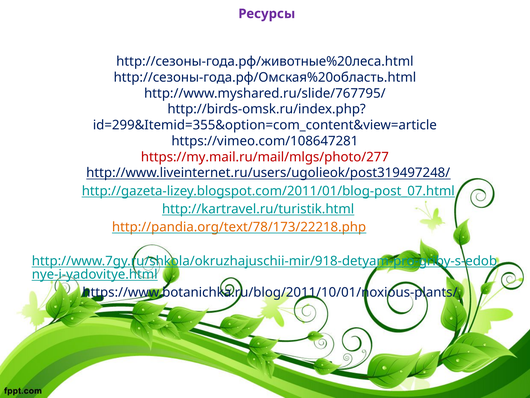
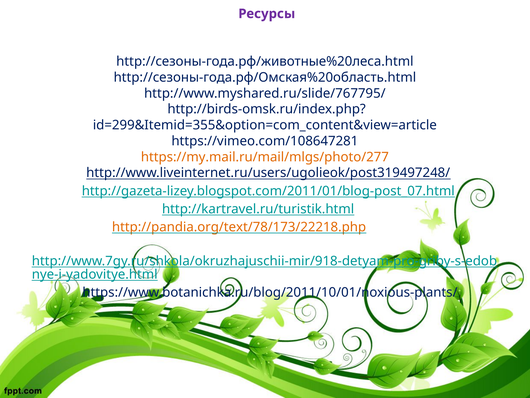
https://my.mail.ru/mail/mlgs/photo/277 colour: red -> orange
